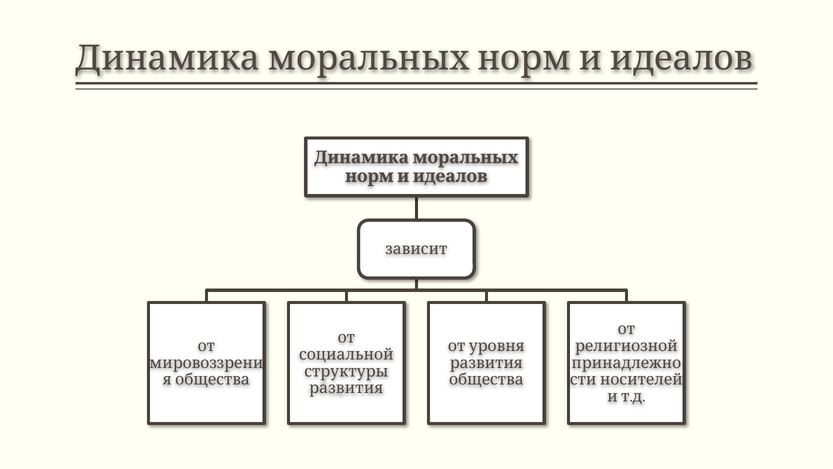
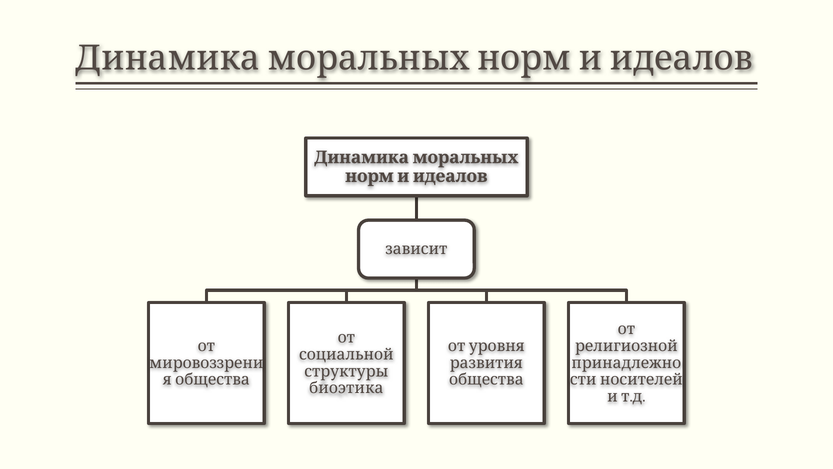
развития at (346, 388): развития -> биоэтика
